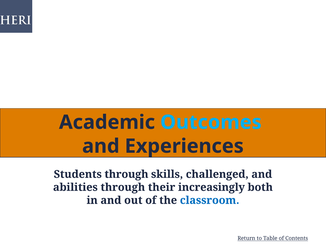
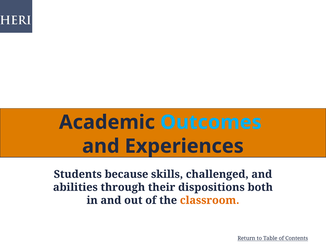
Students through: through -> because
increasingly: increasingly -> dispositions
classroom colour: blue -> orange
